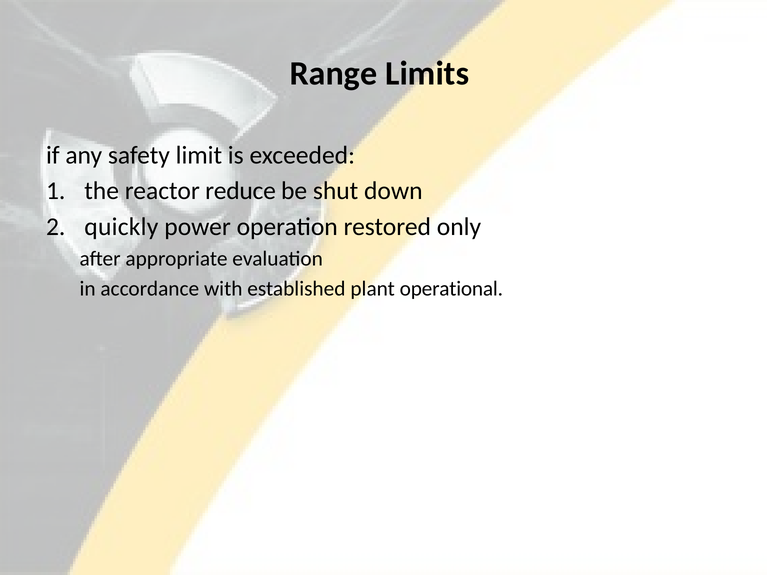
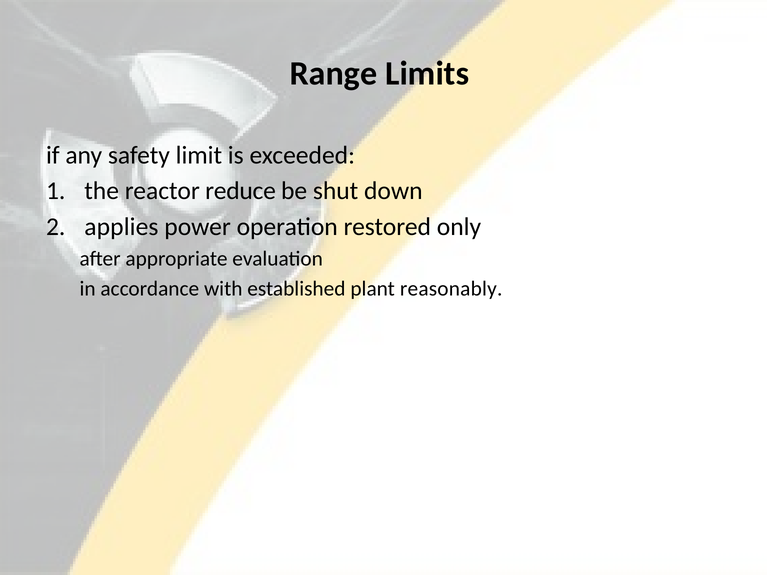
quickly: quickly -> applies
operational: operational -> reasonably
